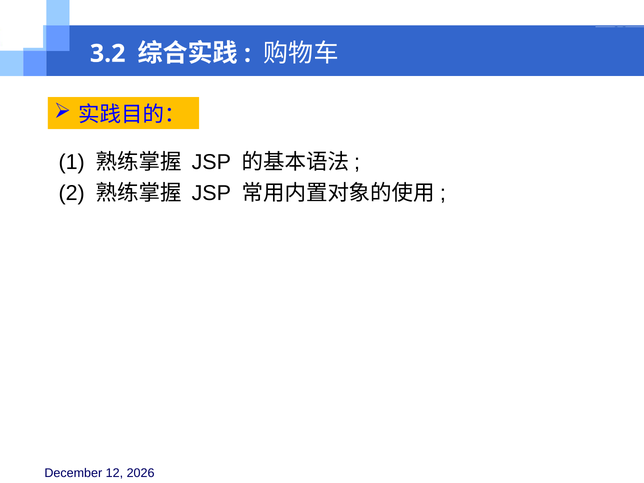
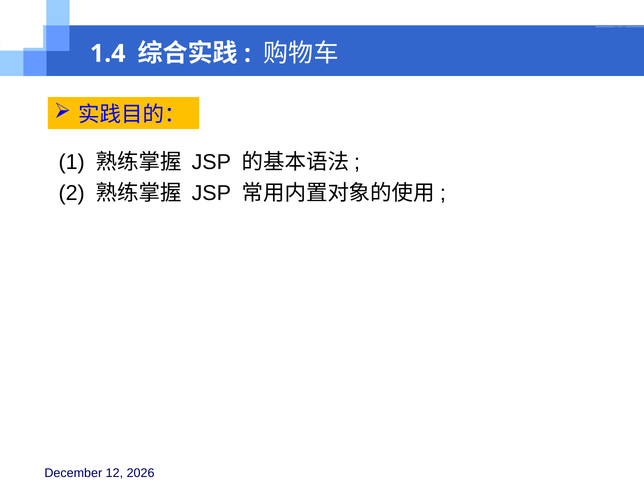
3.2: 3.2 -> 1.4
